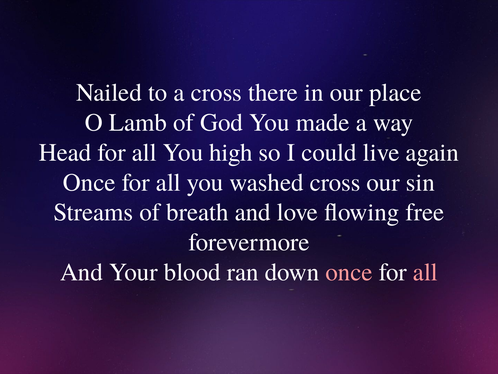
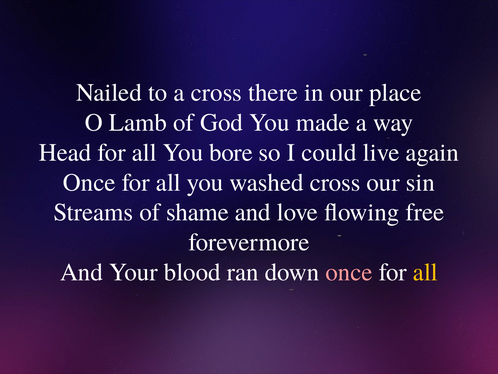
high: high -> bore
breath: breath -> shame
all at (425, 272) colour: pink -> yellow
